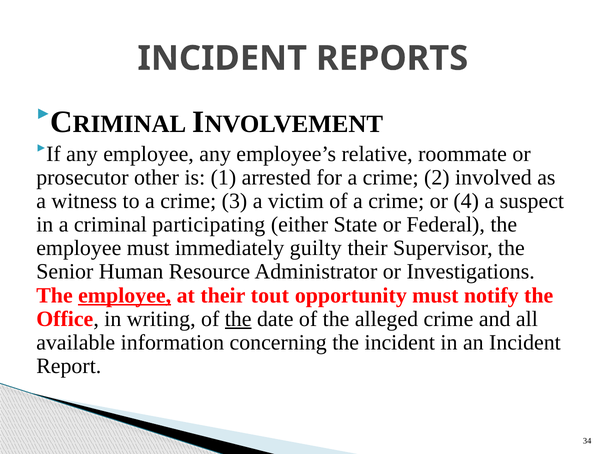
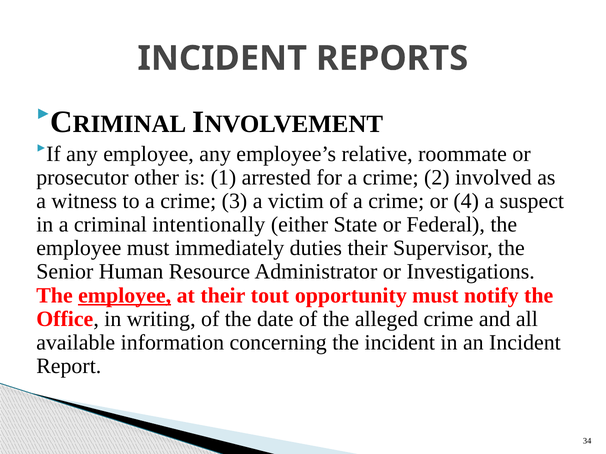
participating: participating -> intentionally
guilty: guilty -> duties
the at (238, 319) underline: present -> none
